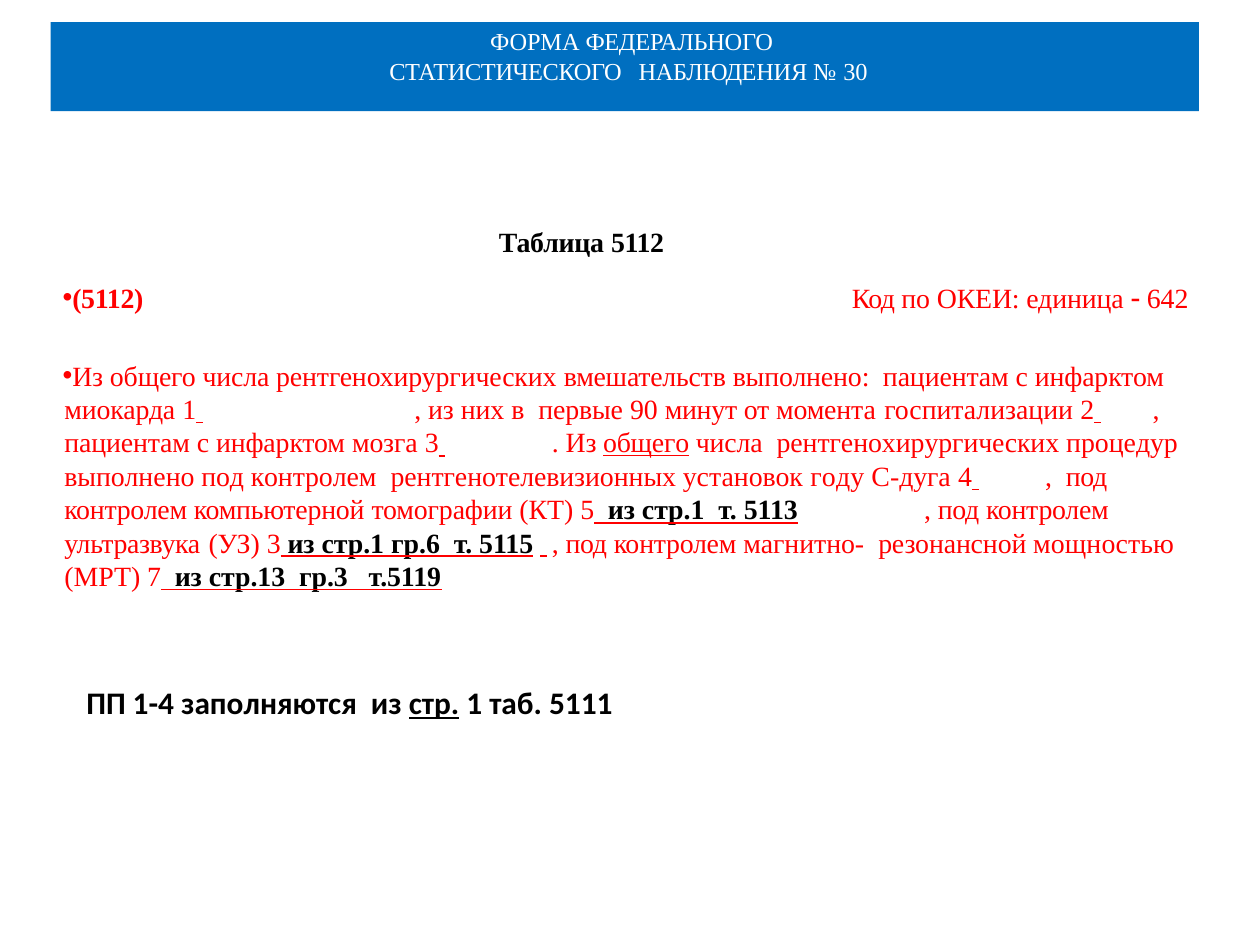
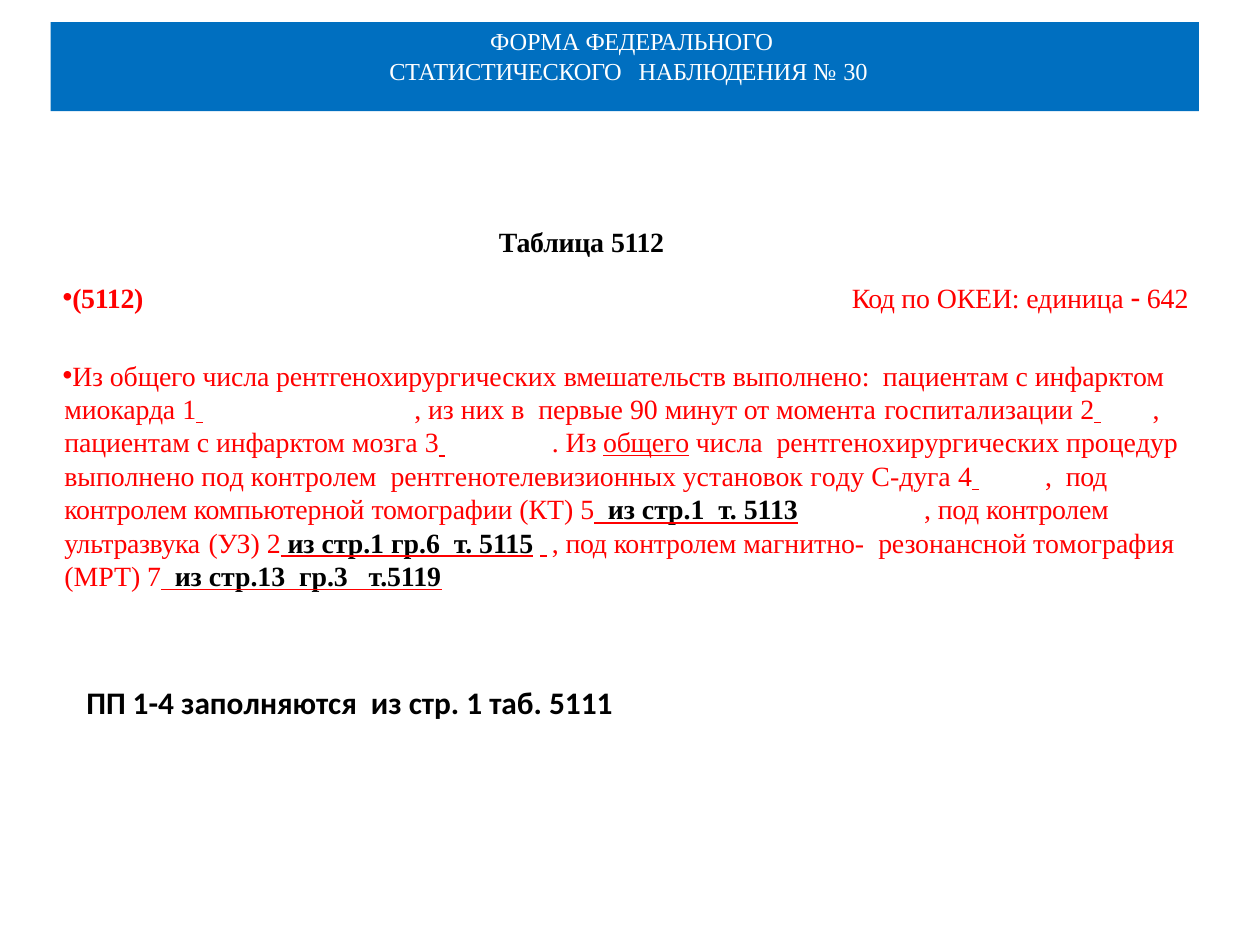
УЗ 3: 3 -> 2
мощностью: мощностью -> томография
стр underline: present -> none
